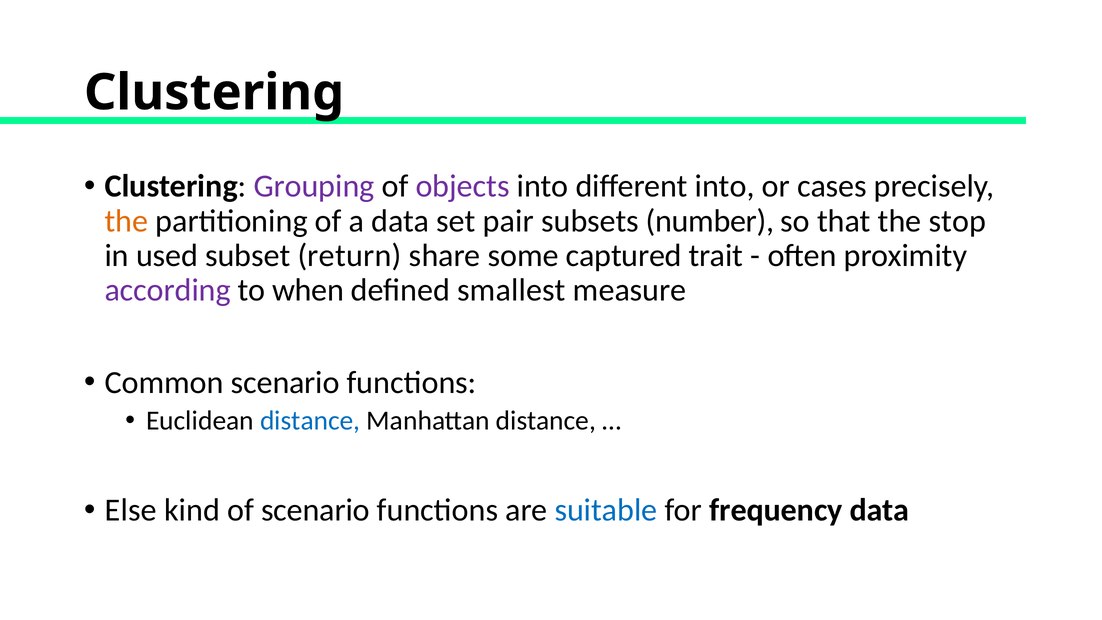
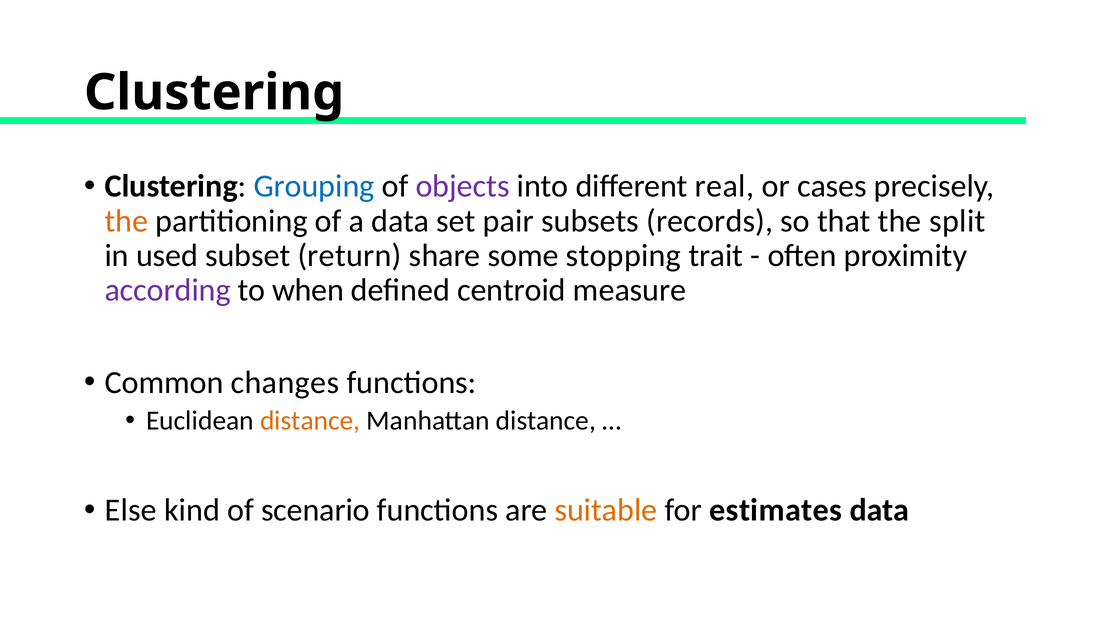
Grouping colour: purple -> blue
different into: into -> real
number: number -> records
stop: stop -> split
captured: captured -> stopping
smallest: smallest -> centroid
Common scenario: scenario -> changes
distance at (310, 420) colour: blue -> orange
suitable colour: blue -> orange
frequency: frequency -> estimates
